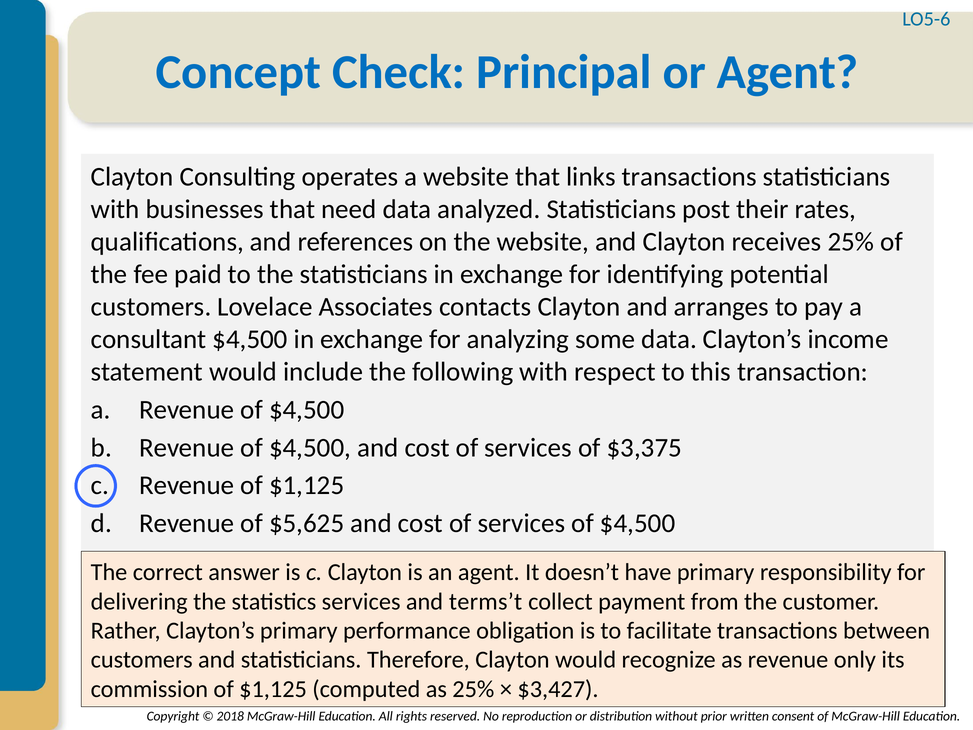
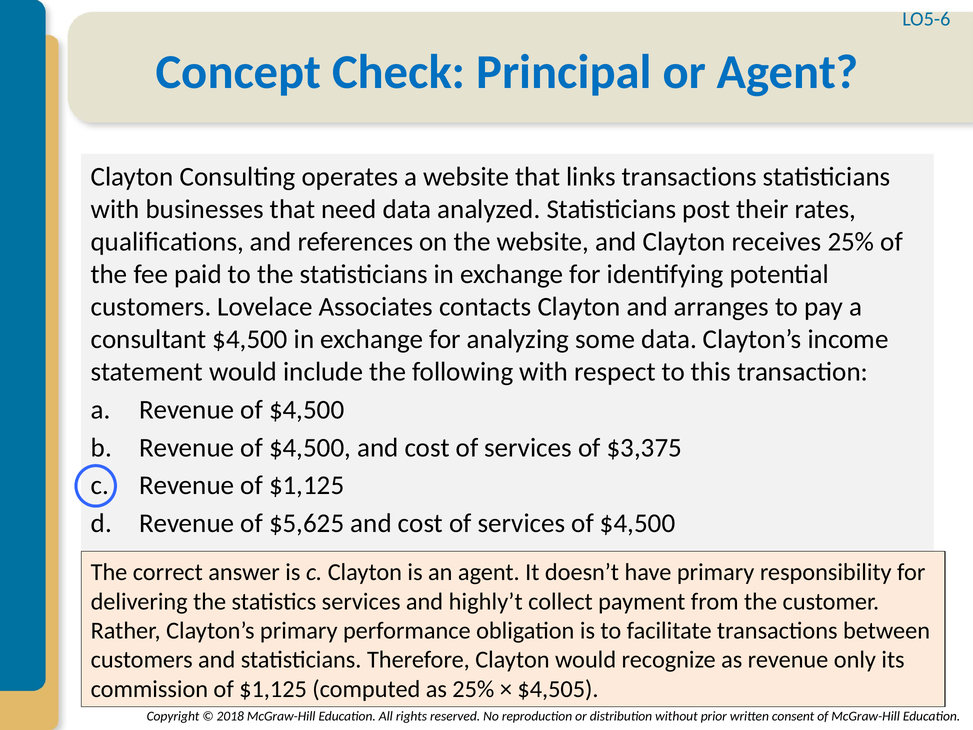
terms’t: terms’t -> highly’t
$3,427: $3,427 -> $4,505
